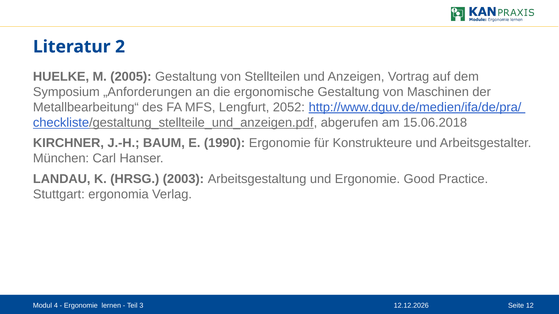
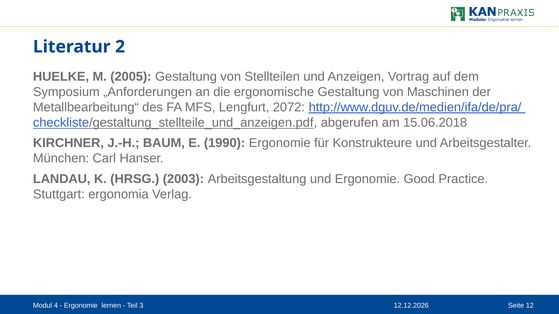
2052: 2052 -> 2072
